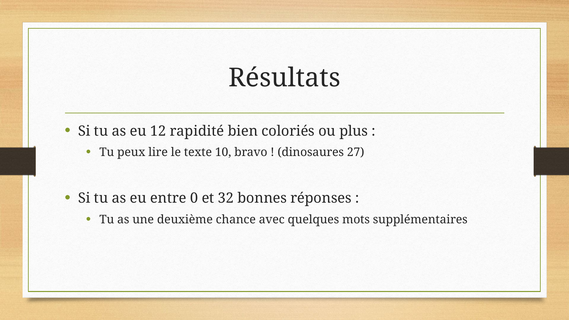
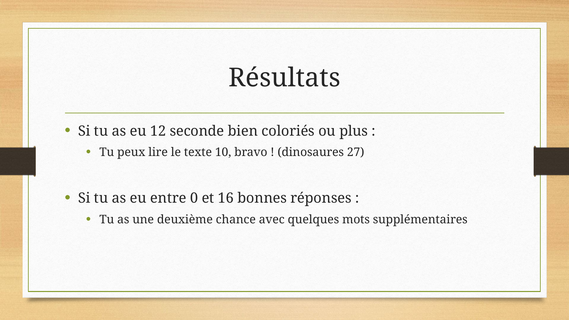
rapidité: rapidité -> seconde
32: 32 -> 16
